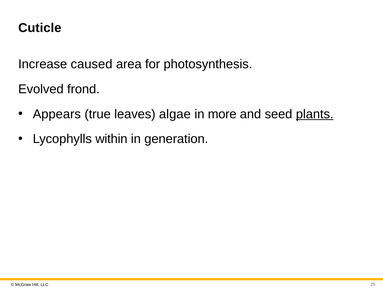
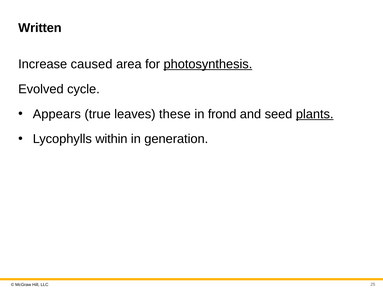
Cuticle: Cuticle -> Written
photosynthesis underline: none -> present
frond: frond -> cycle
algae: algae -> these
more: more -> frond
